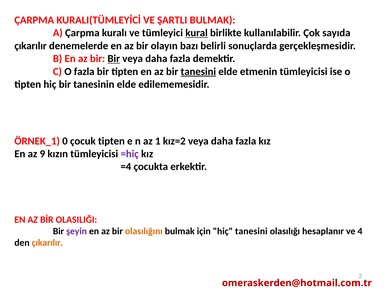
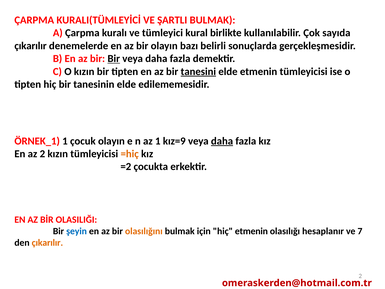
kural underline: present -> none
O fazla: fazla -> kızın
ÖRNEK_1 0: 0 -> 1
çocuk tipten: tipten -> olayın
kız=2: kız=2 -> kız=9
daha at (222, 141) underline: none -> present
az 9: 9 -> 2
=hiç colour: purple -> orange
=4: =4 -> =2
şeyin colour: purple -> blue
hiç tanesini: tanesini -> etmenin
4: 4 -> 7
